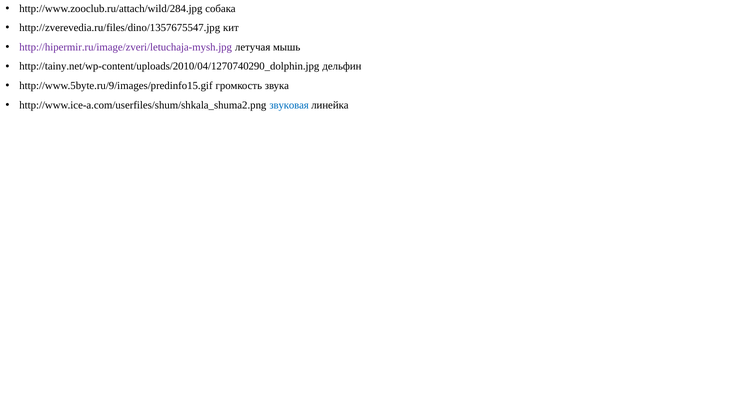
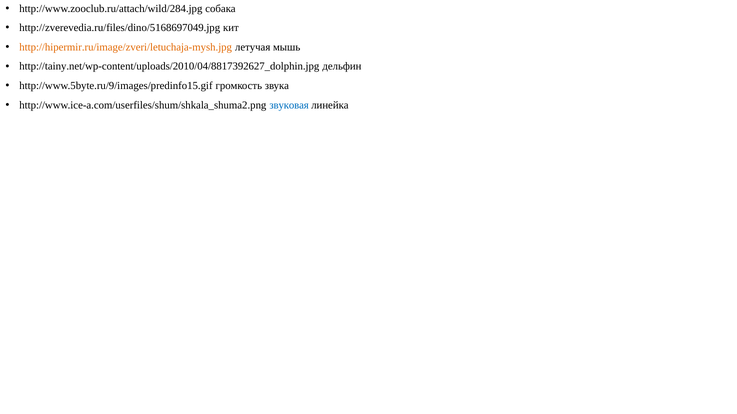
http://zverevedia.ru/files/dino/1357675547.jpg: http://zverevedia.ru/files/dino/1357675547.jpg -> http://zverevedia.ru/files/dino/5168697049.jpg
http://hipermir.ru/image/zveri/letuchaja-mysh.jpg colour: purple -> orange
http://tainy.net/wp-content/uploads/2010/04/1270740290_dolphin.jpg: http://tainy.net/wp-content/uploads/2010/04/1270740290_dolphin.jpg -> http://tainy.net/wp-content/uploads/2010/04/8817392627_dolphin.jpg
